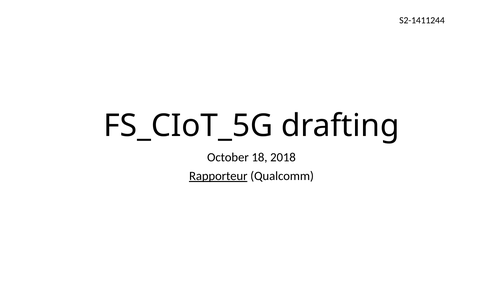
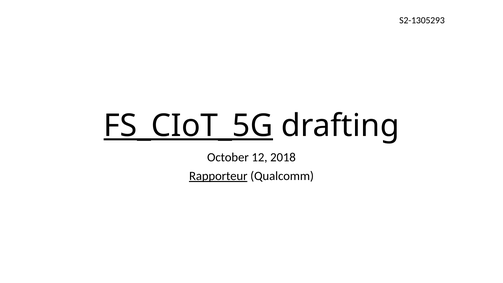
S2-1411244: S2-1411244 -> S2-1305293
FS_CIoT_5G underline: none -> present
18: 18 -> 12
